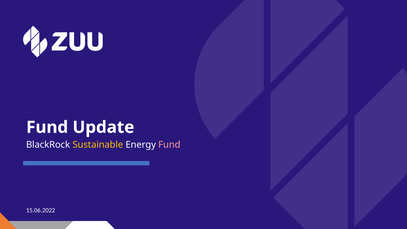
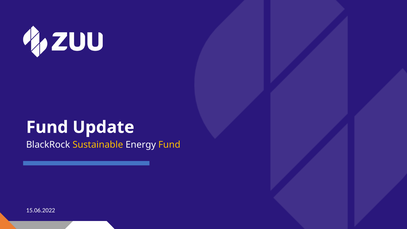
Fund at (169, 145) colour: pink -> yellow
